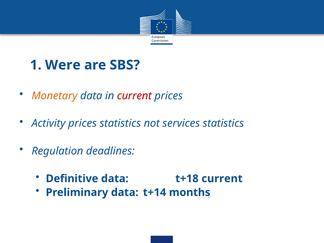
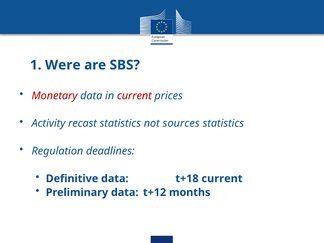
Monetary colour: orange -> red
Activity prices: prices -> recast
services: services -> sources
t+14: t+14 -> t+12
